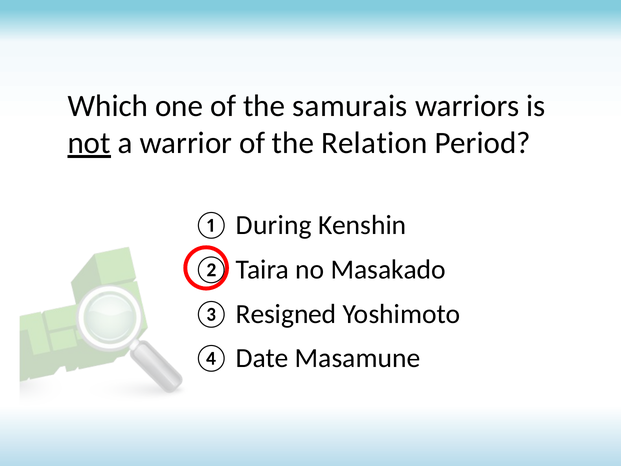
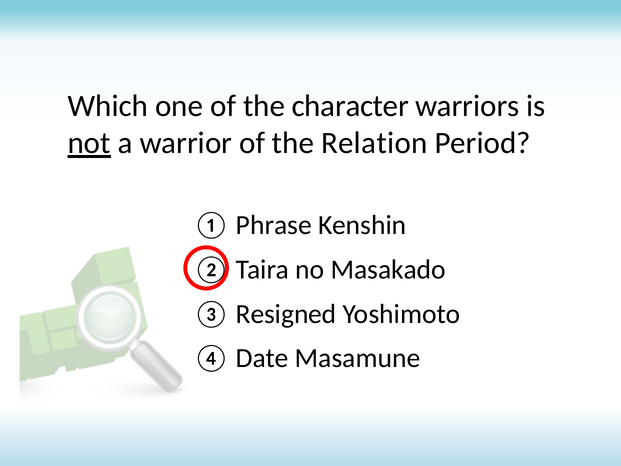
samurais: samurais -> character
During: During -> Phrase
